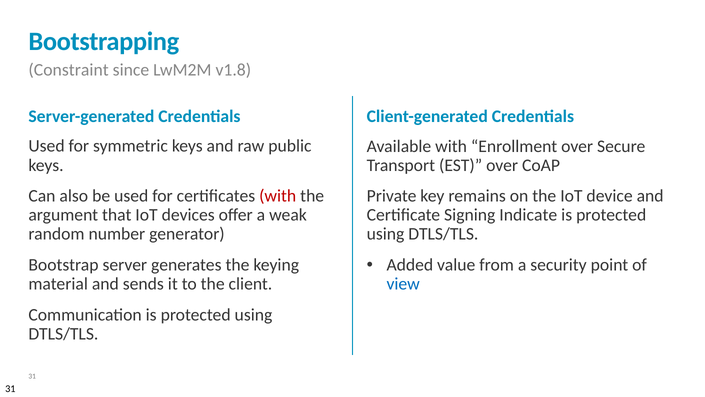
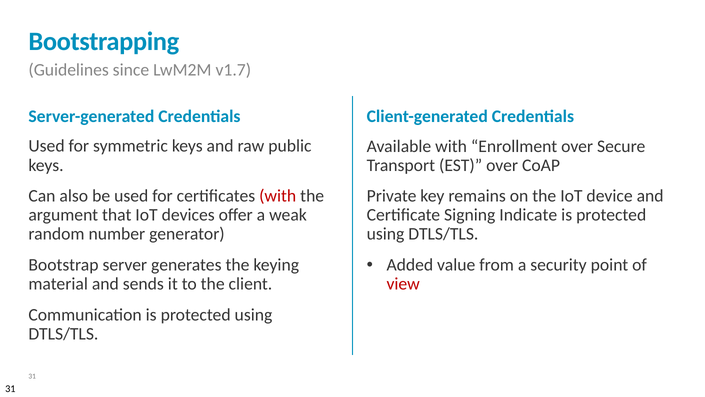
Constraint: Constraint -> Guidelines
v1.8: v1.8 -> v1.7
view colour: blue -> red
